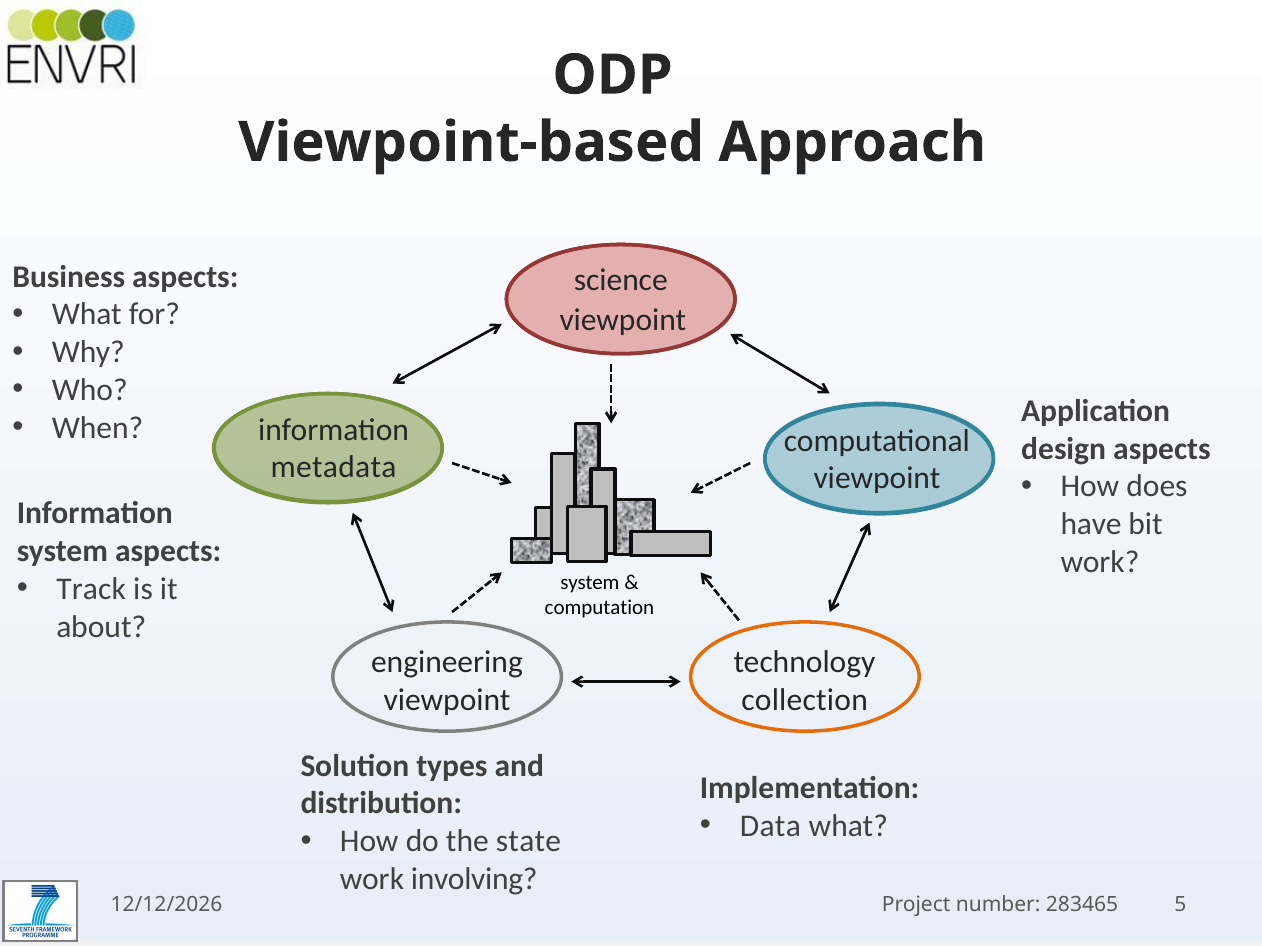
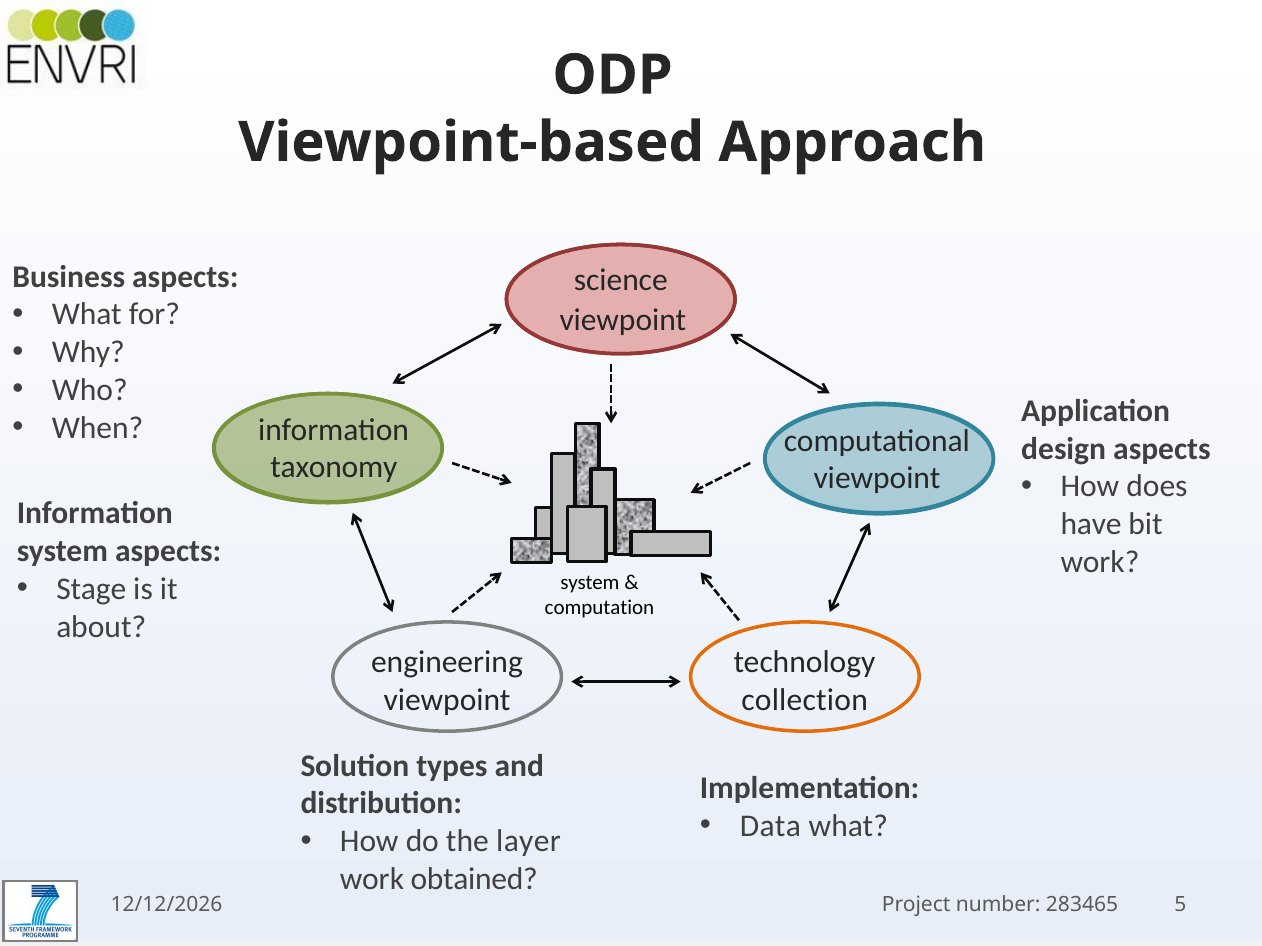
metadata: metadata -> taxonomy
Track: Track -> Stage
state: state -> layer
involving: involving -> obtained
